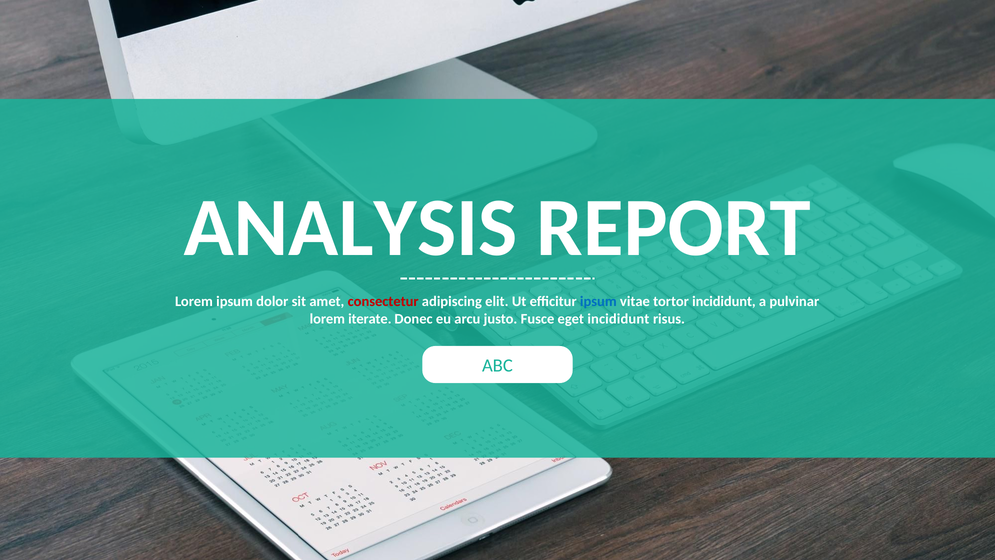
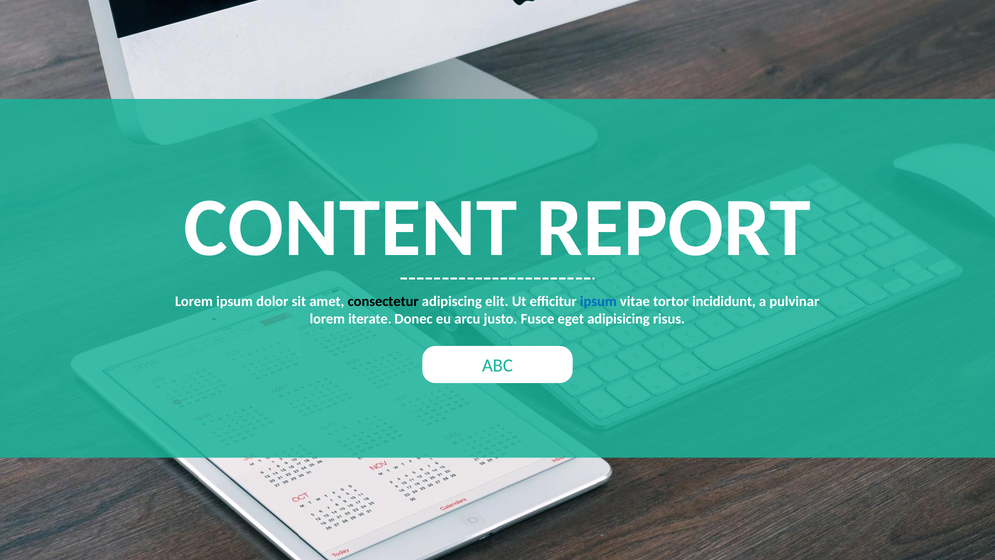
ANALYSIS: ANALYSIS -> CONTENT
consectetur colour: red -> black
eget incididunt: incididunt -> adipisicing
